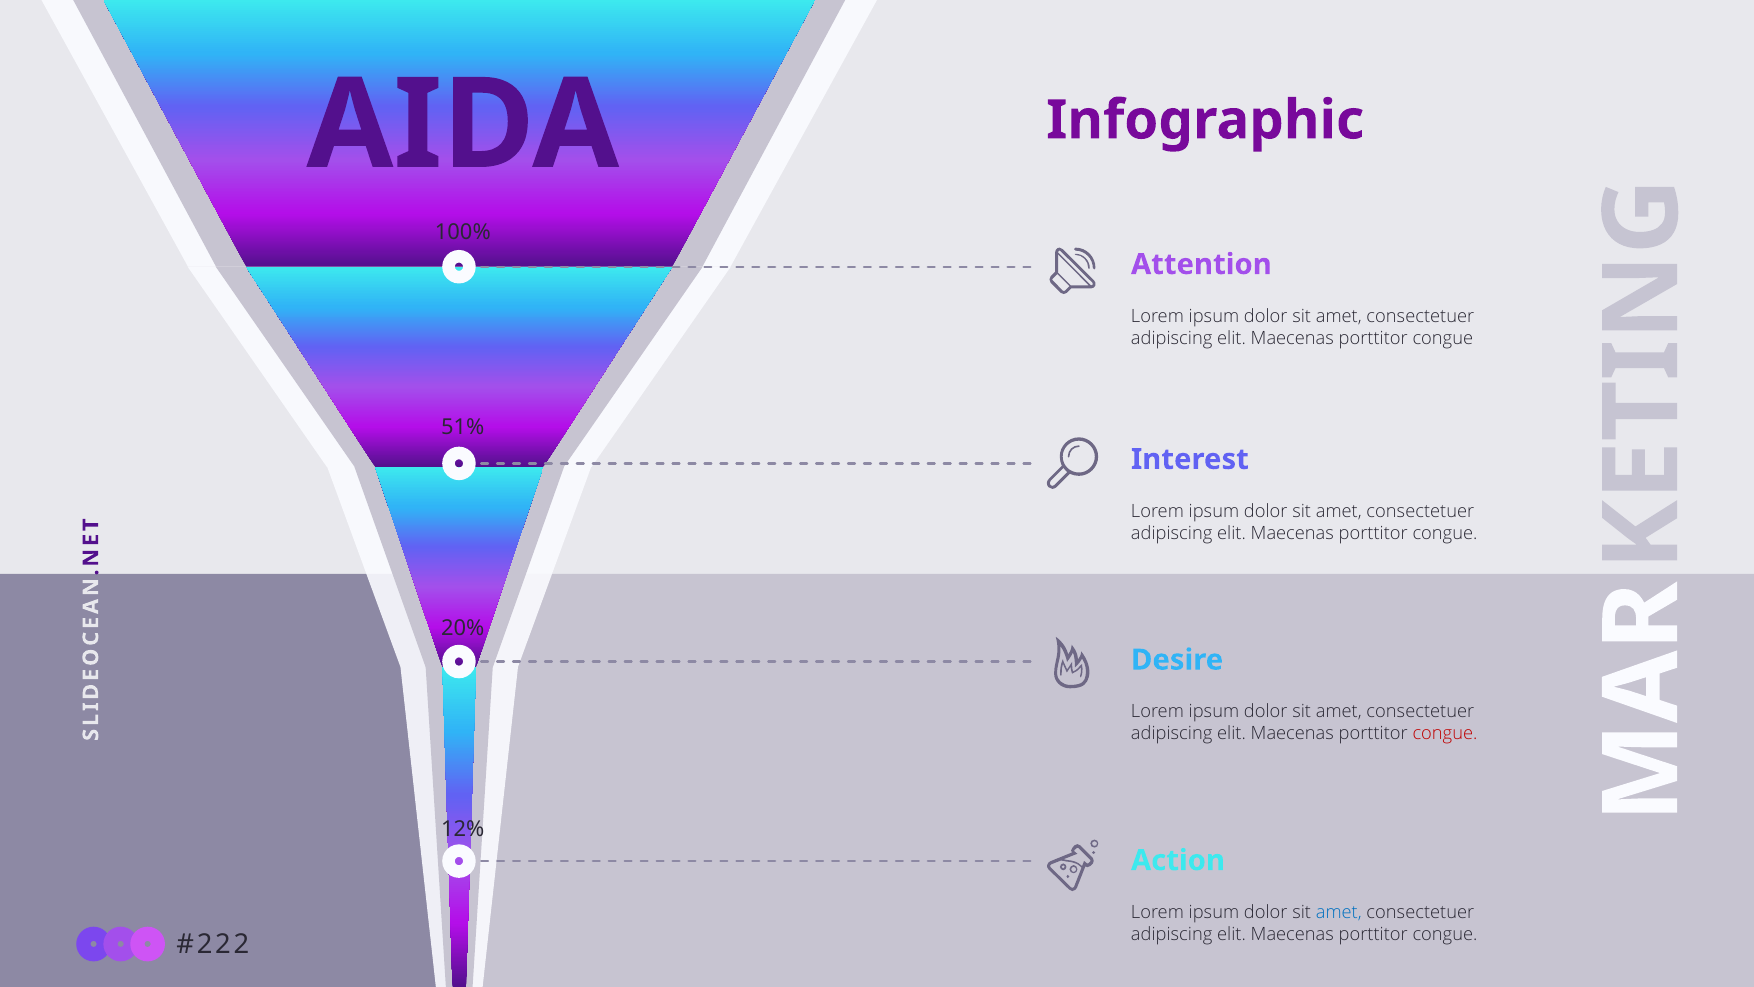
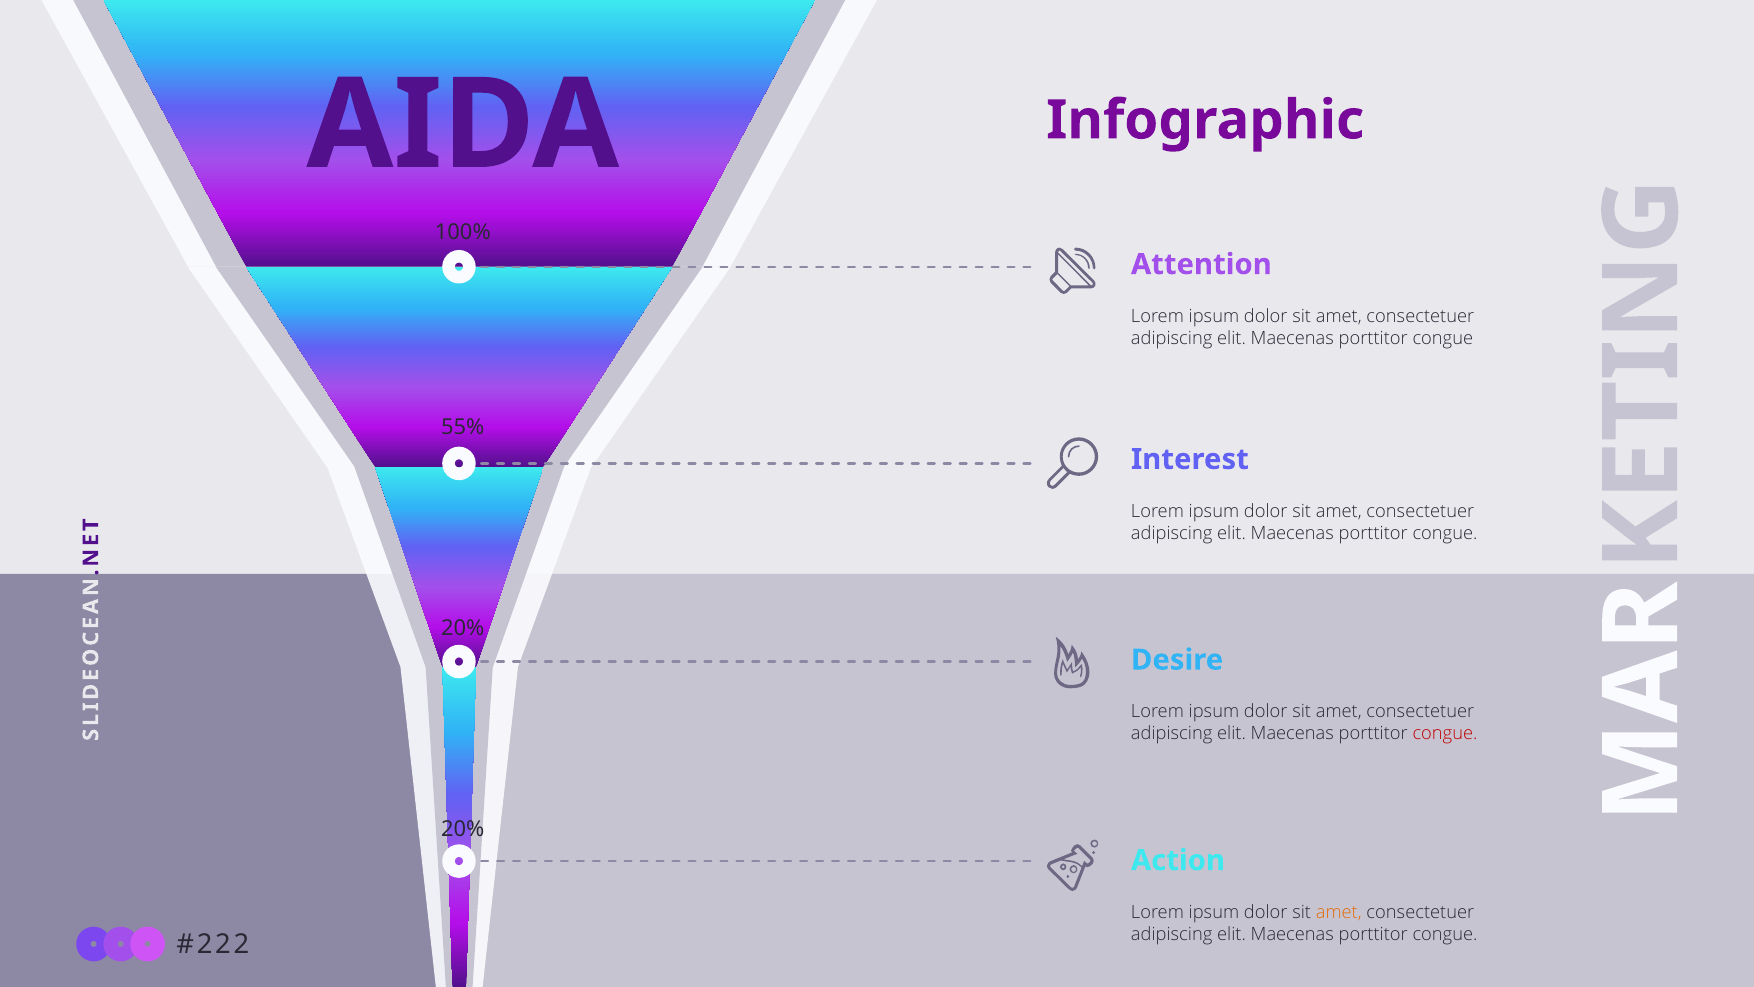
51%: 51% -> 55%
12% at (463, 828): 12% -> 20%
amet at (1339, 912) colour: blue -> orange
